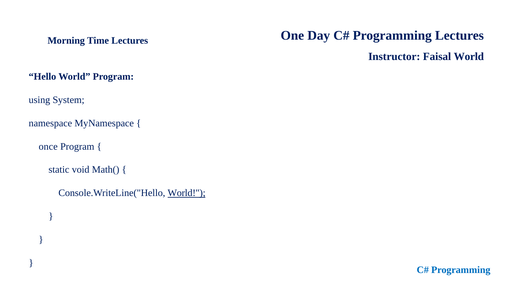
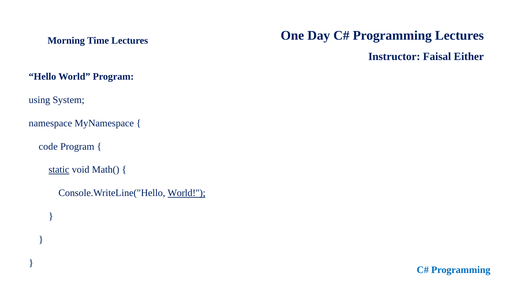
Faisal World: World -> Either
once: once -> code
static underline: none -> present
